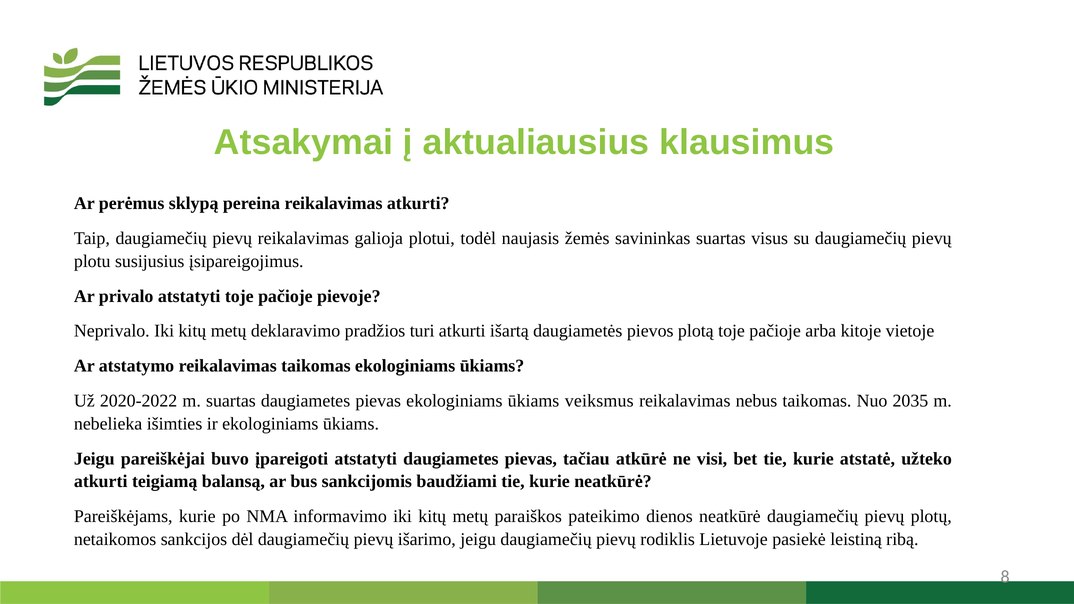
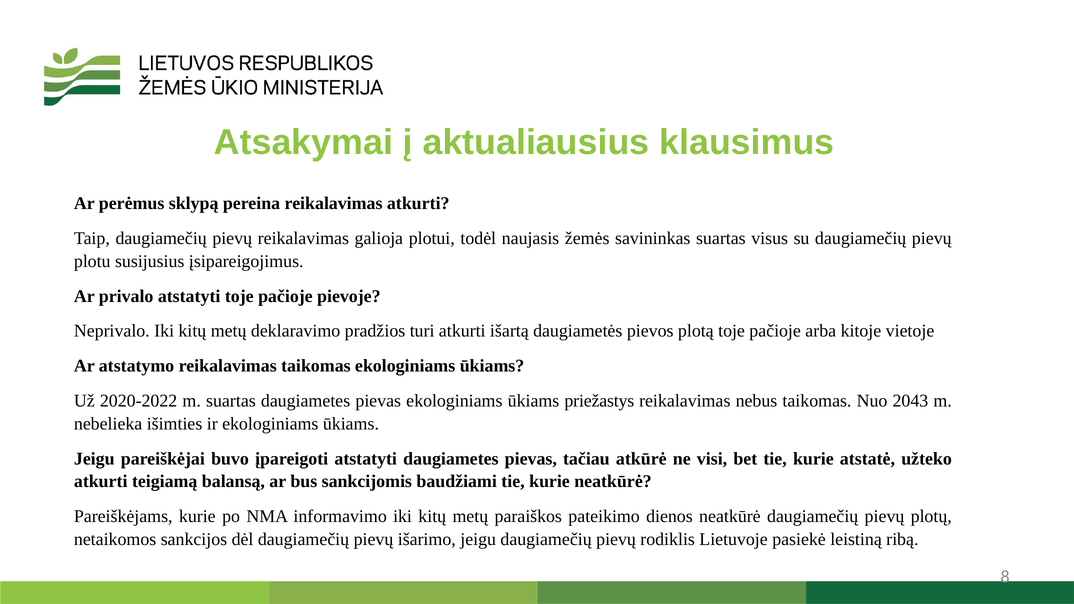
veiksmus: veiksmus -> priežastys
2035: 2035 -> 2043
